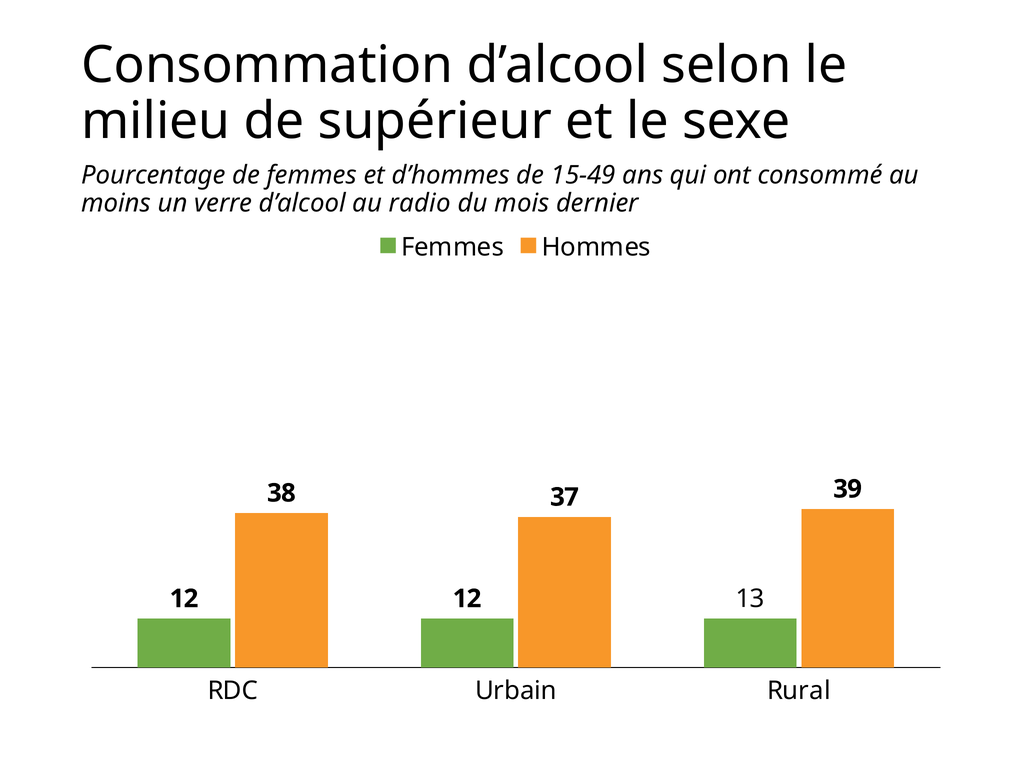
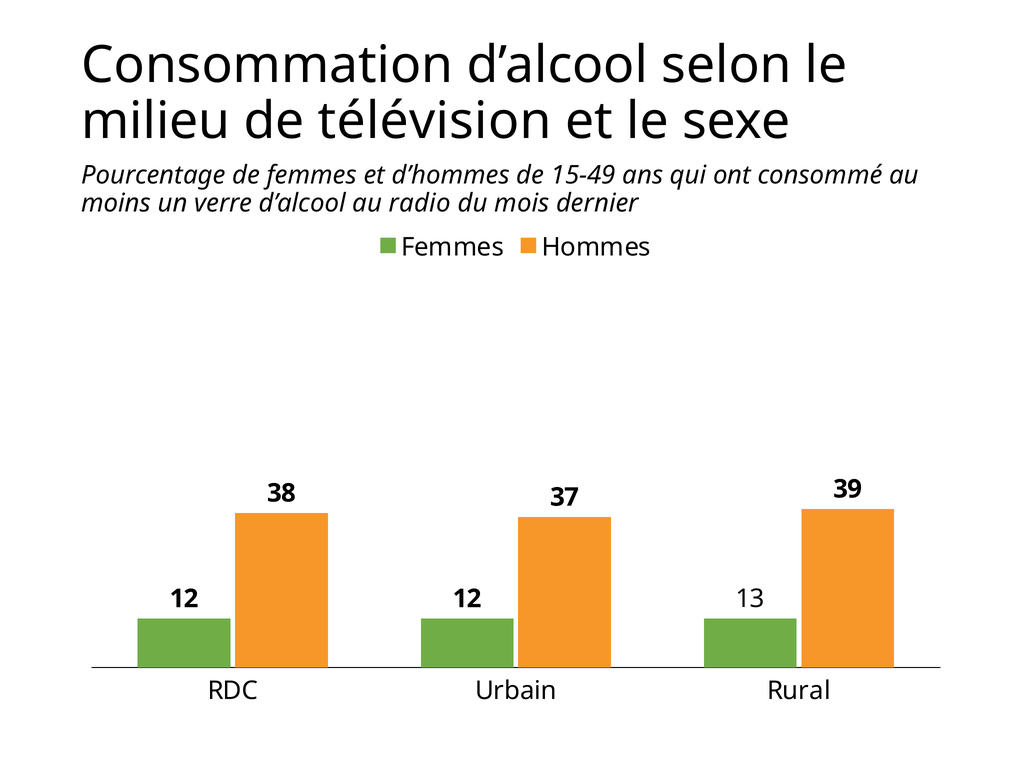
supérieur: supérieur -> télévision
